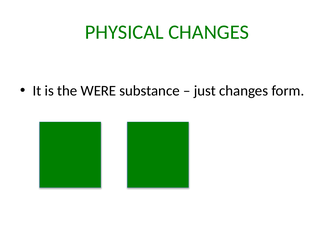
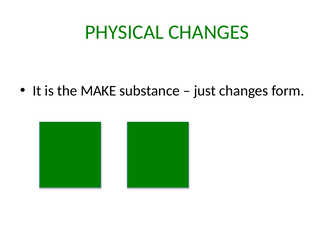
WERE: WERE -> MAKE
